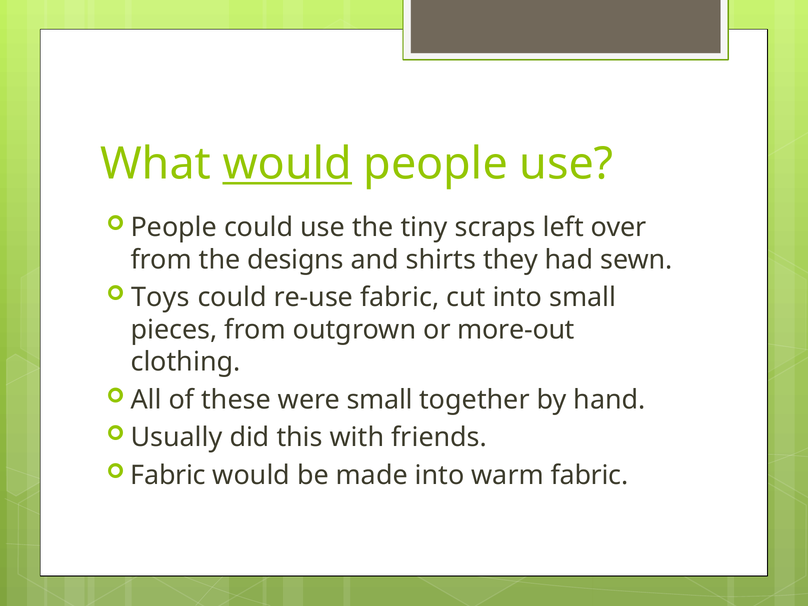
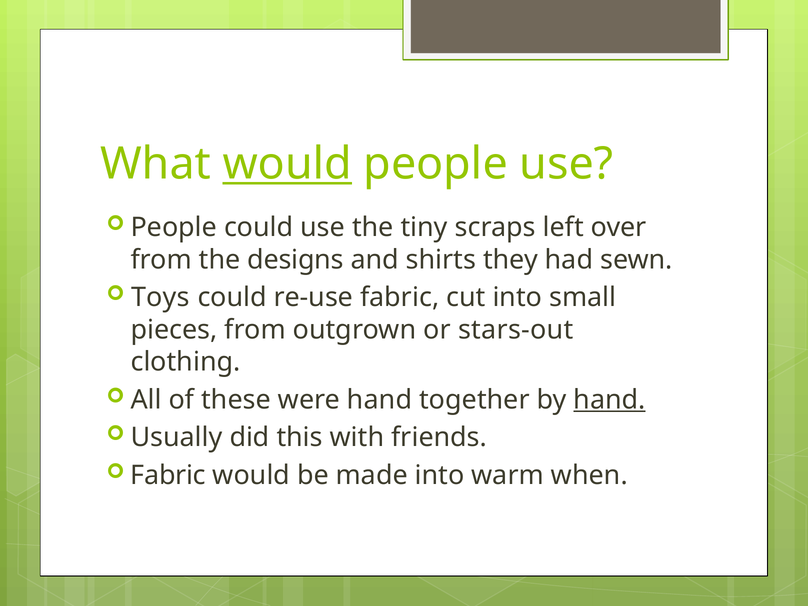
more-out: more-out -> stars-out
were small: small -> hand
hand at (610, 400) underline: none -> present
warm fabric: fabric -> when
